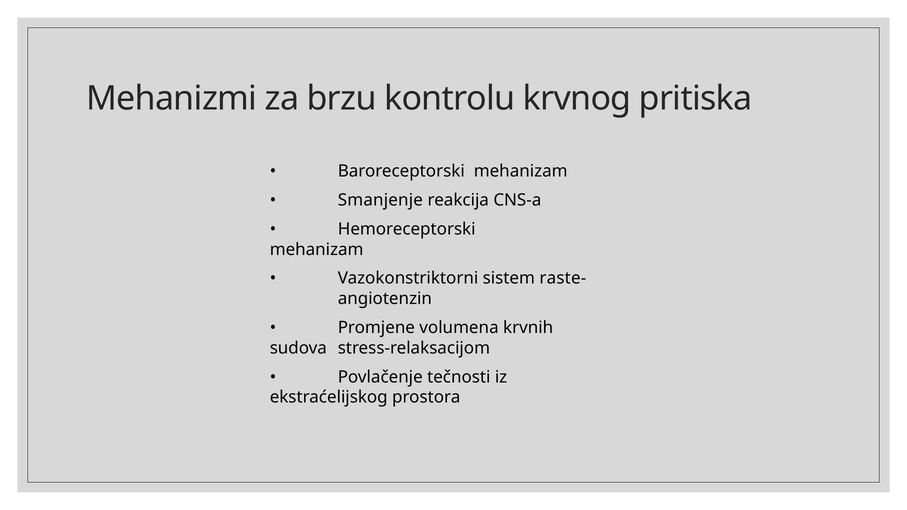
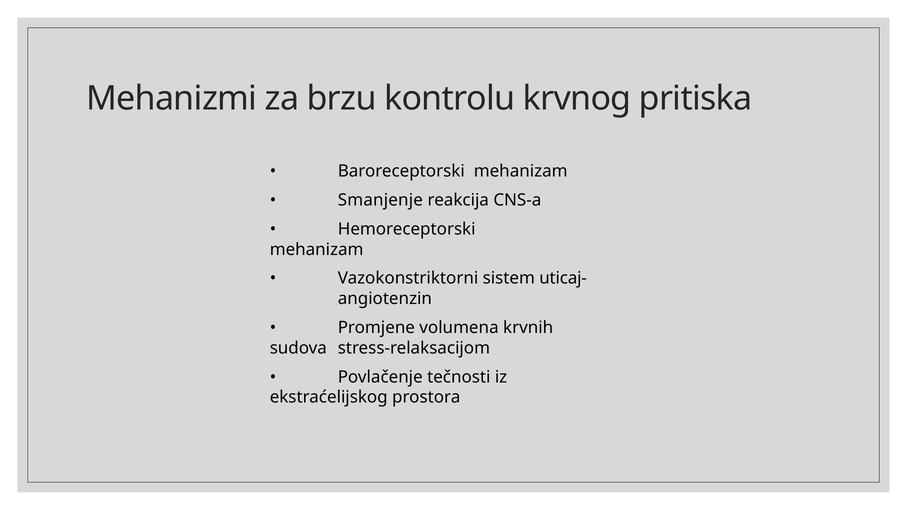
raste-: raste- -> uticaj-
